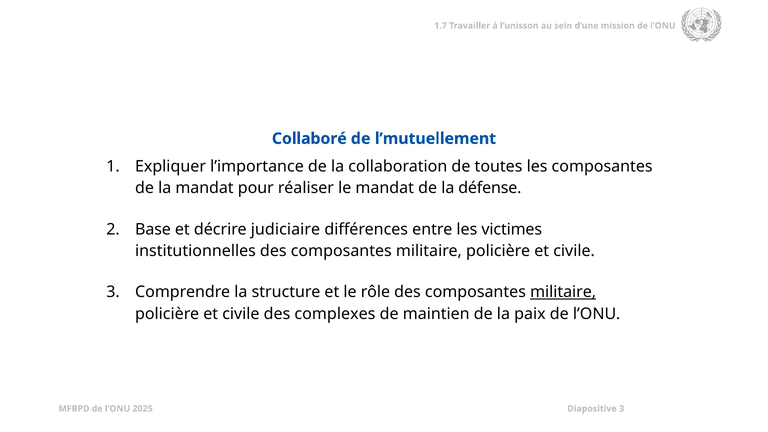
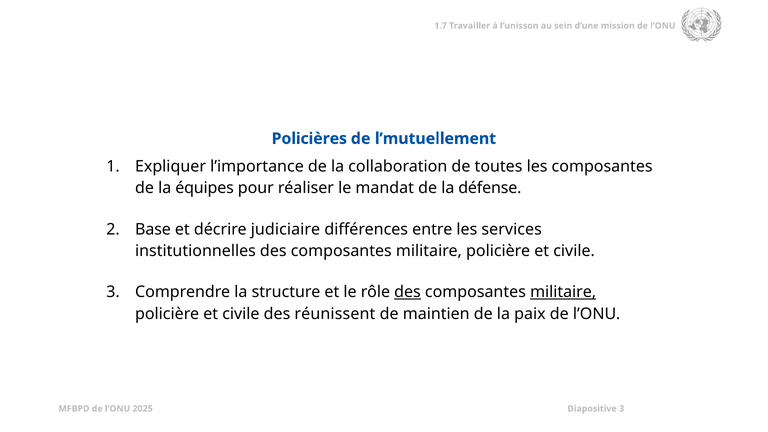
Collaboré: Collaboré -> Policières
la mandat: mandat -> équipes
victimes: victimes -> services
des at (407, 292) underline: none -> present
complexes: complexes -> réunissent
